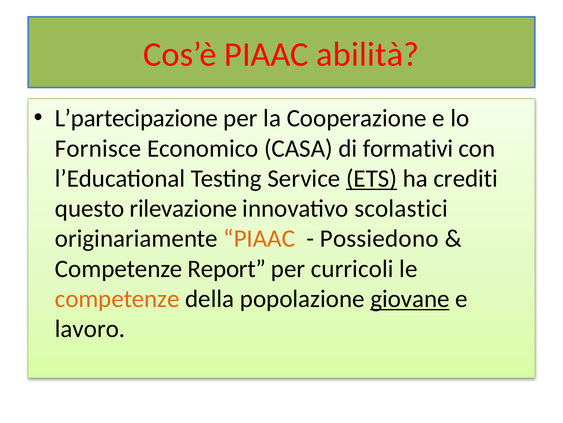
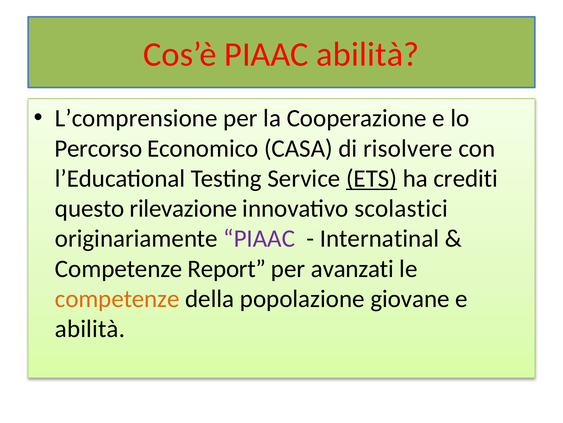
L’partecipazione: L’partecipazione -> L’comprensione
Fornisce: Fornisce -> Percorso
formativi: formativi -> risolvere
PIAAC at (259, 238) colour: orange -> purple
Possiedono: Possiedono -> Internatinal
curricoli: curricoli -> avanzati
giovane underline: present -> none
lavoro at (90, 328): lavoro -> abilità
